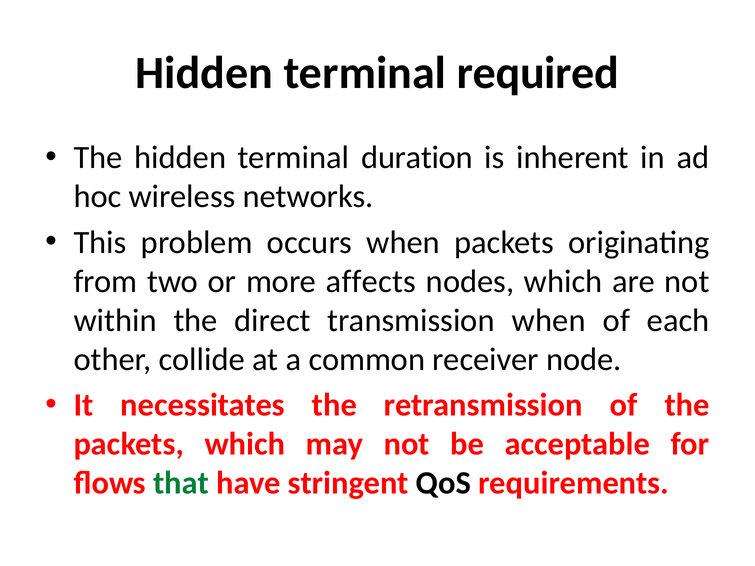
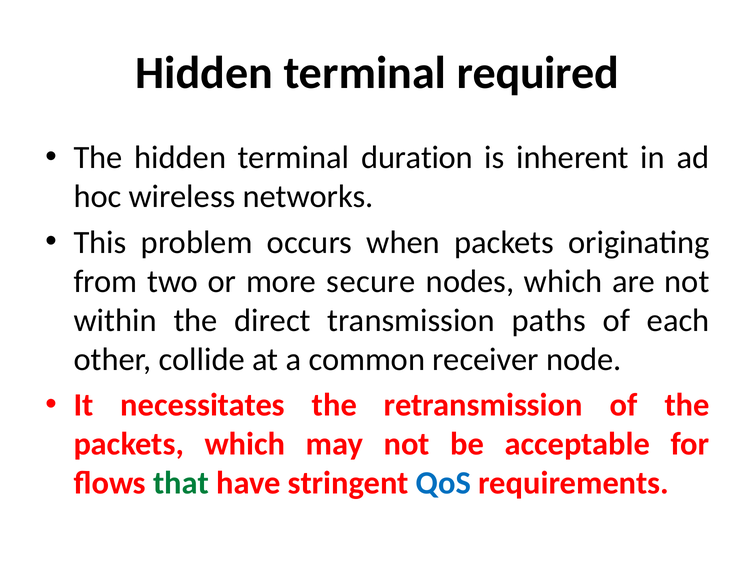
affects: affects -> secure
transmission when: when -> paths
QoS colour: black -> blue
